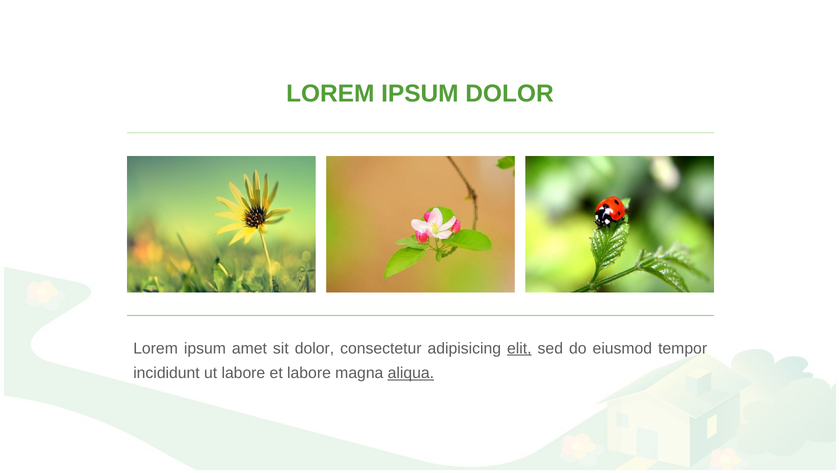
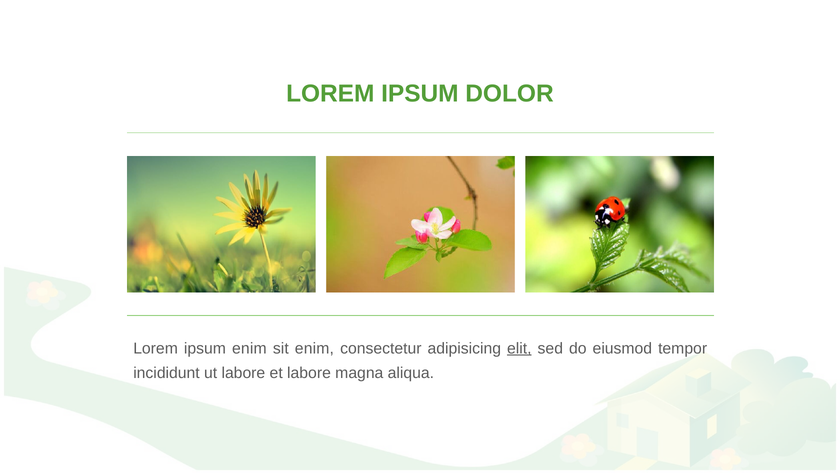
ipsum amet: amet -> enim
sit dolor: dolor -> enim
aliqua underline: present -> none
